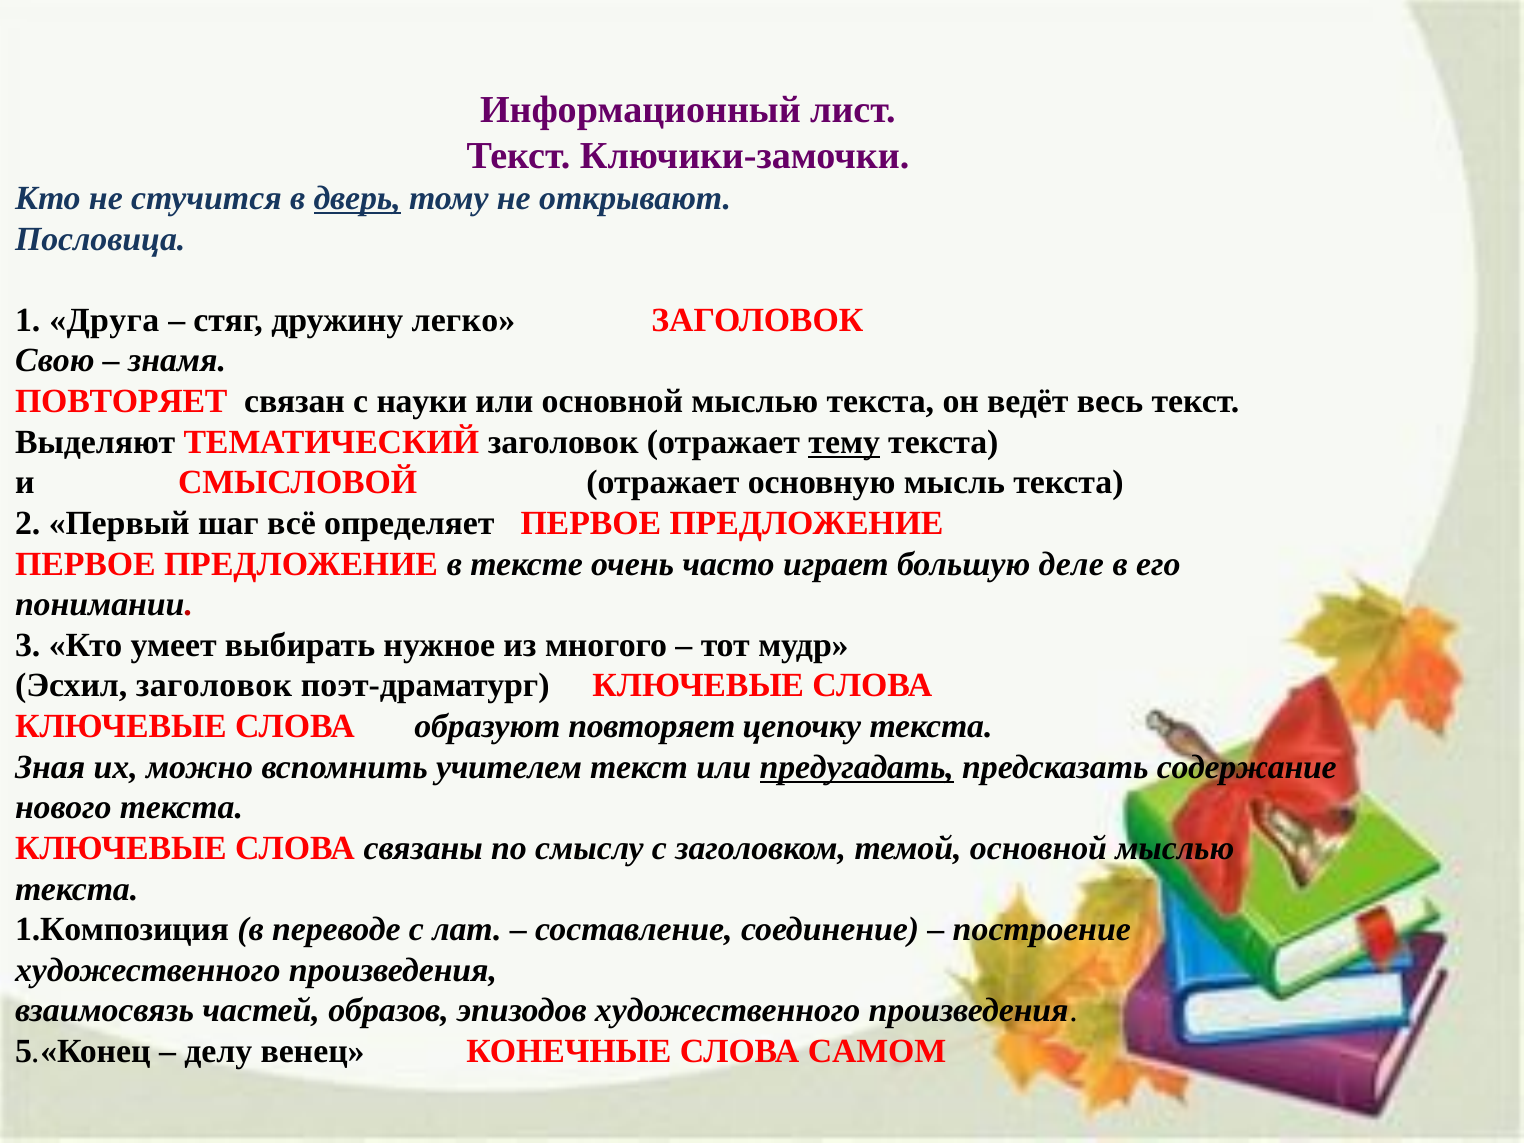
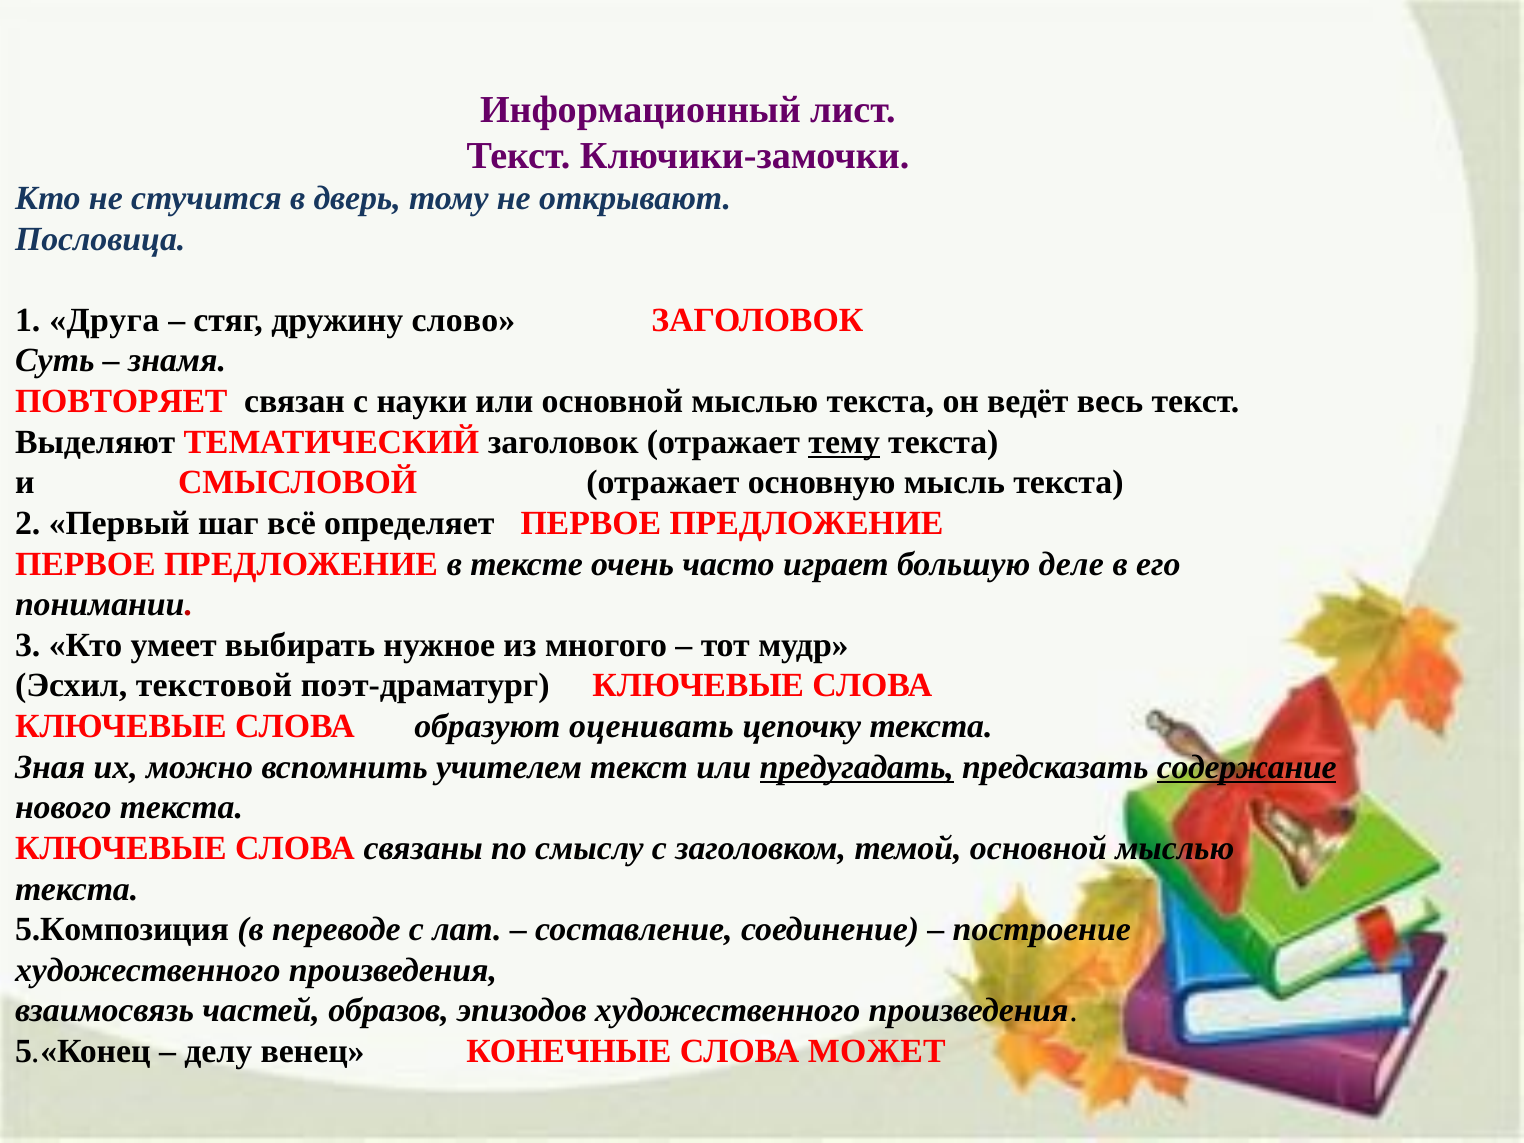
дверь underline: present -> none
легко: легко -> слово
Свою: Свою -> Суть
Эсхил заголовок: заголовок -> текстовой
образуют повторяет: повторяет -> оценивать
содержание underline: none -> present
1.Композиция: 1.Композиция -> 5.Композиция
САМОМ: САМОМ -> МОЖЕТ
